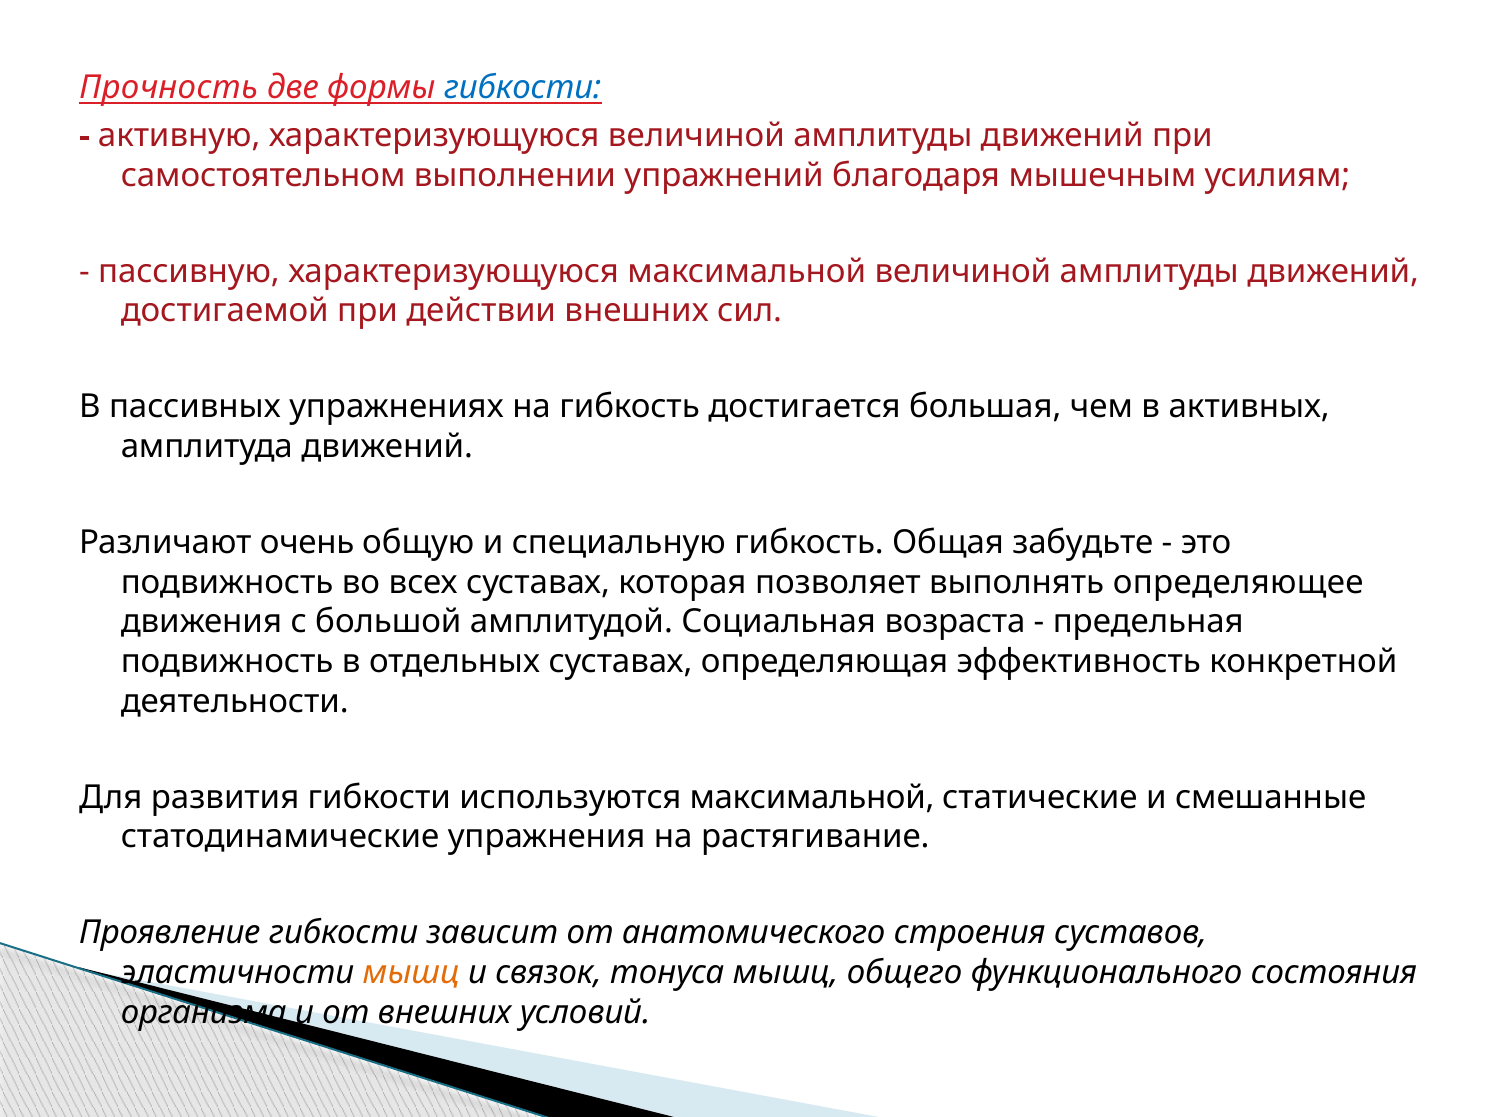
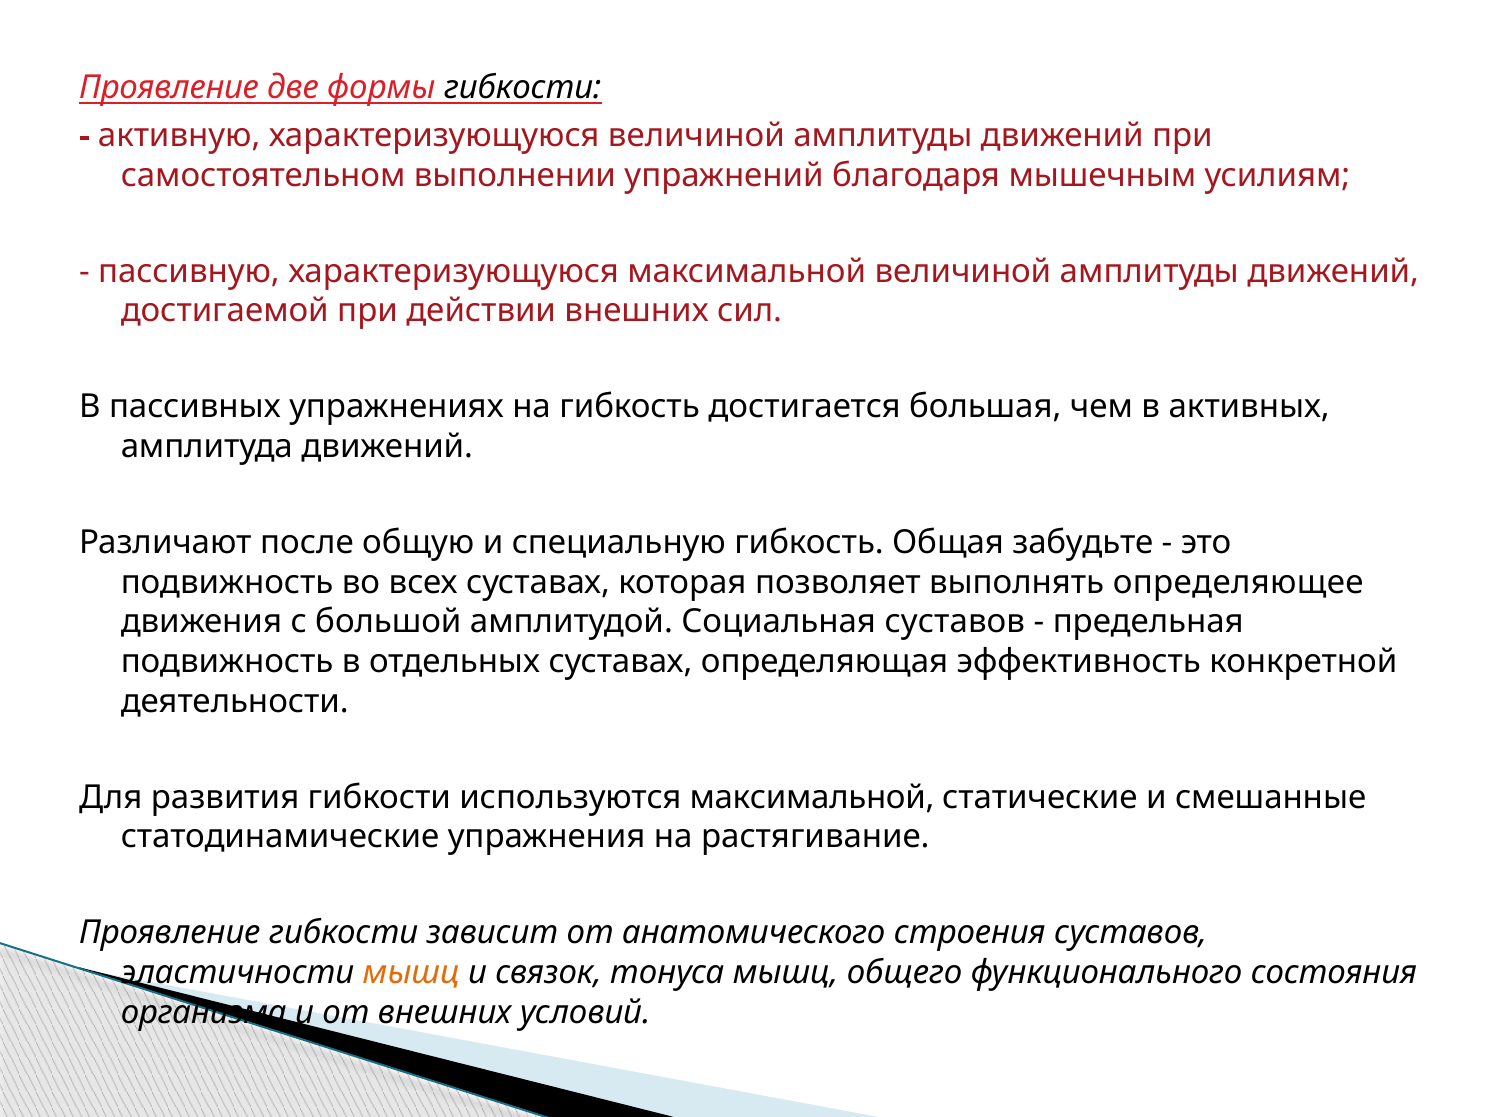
Прочность at (169, 88): Прочность -> Проявление
гибкости at (523, 88) colour: blue -> black
очень: очень -> после
Социальная возраста: возраста -> суставов
